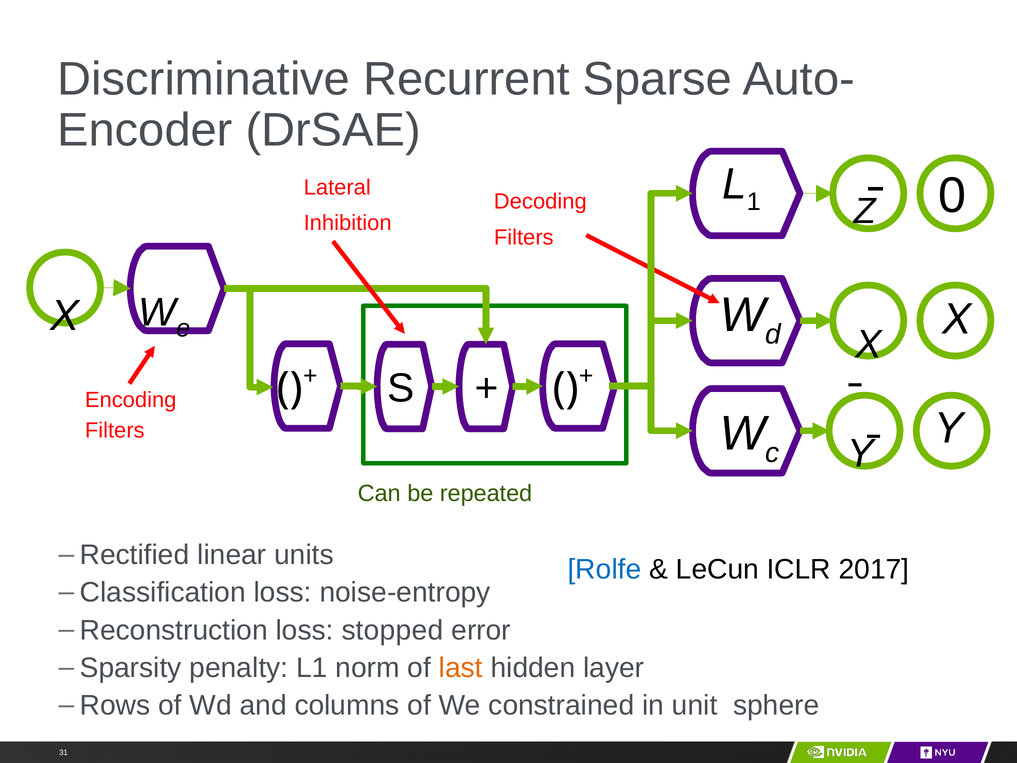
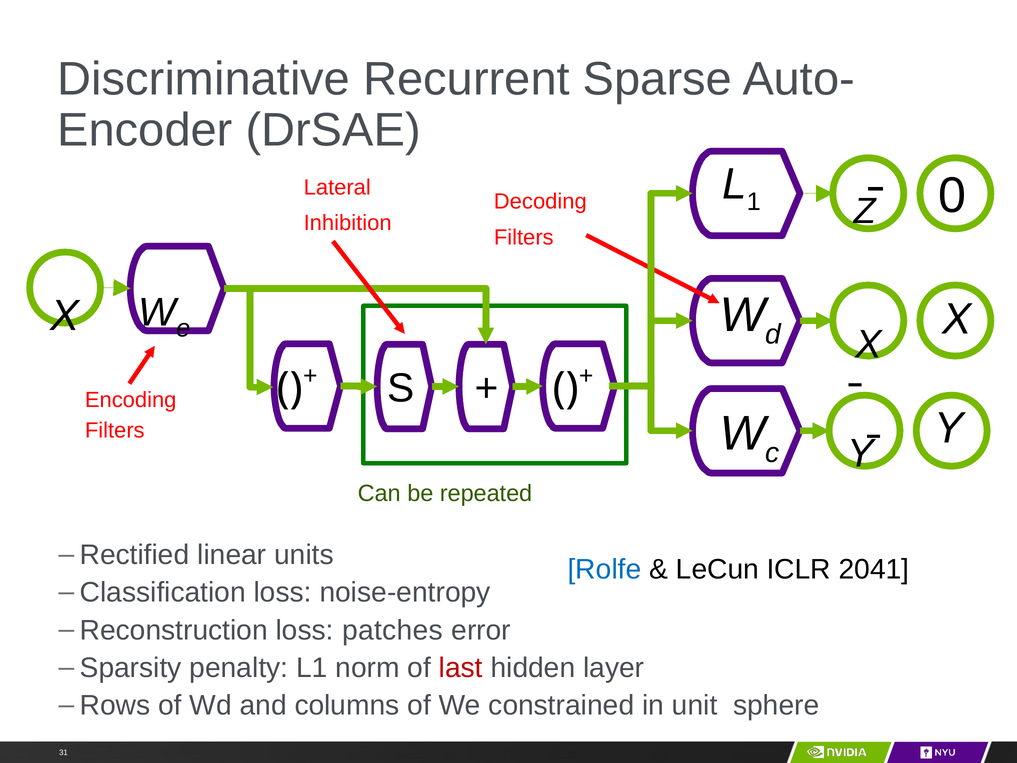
2017: 2017 -> 2041
stopped: stopped -> patches
last colour: orange -> red
